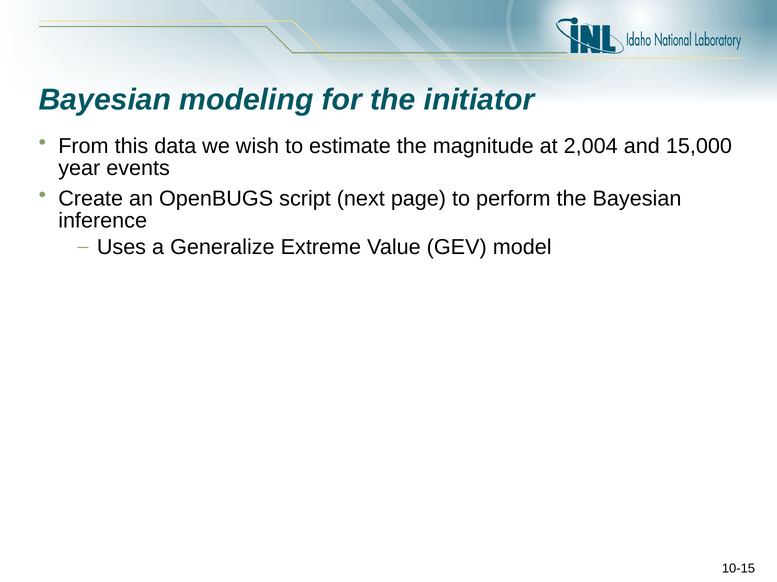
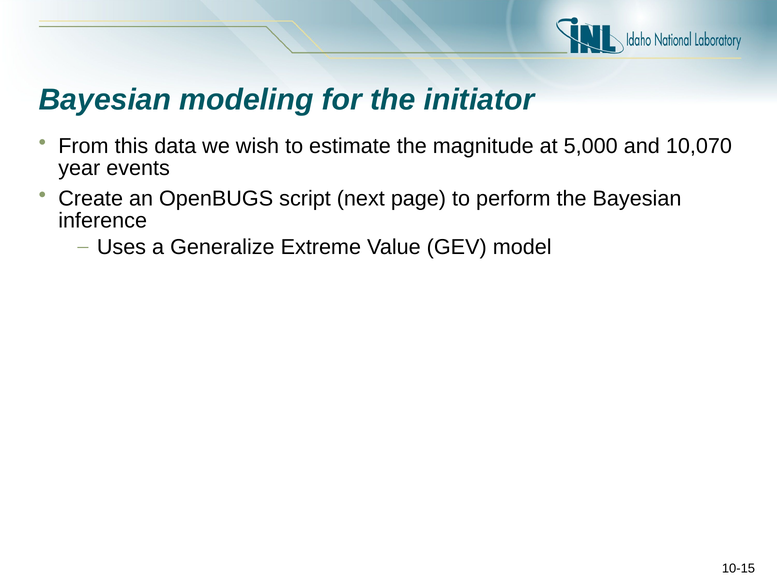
2,004: 2,004 -> 5,000
15,000: 15,000 -> 10,070
